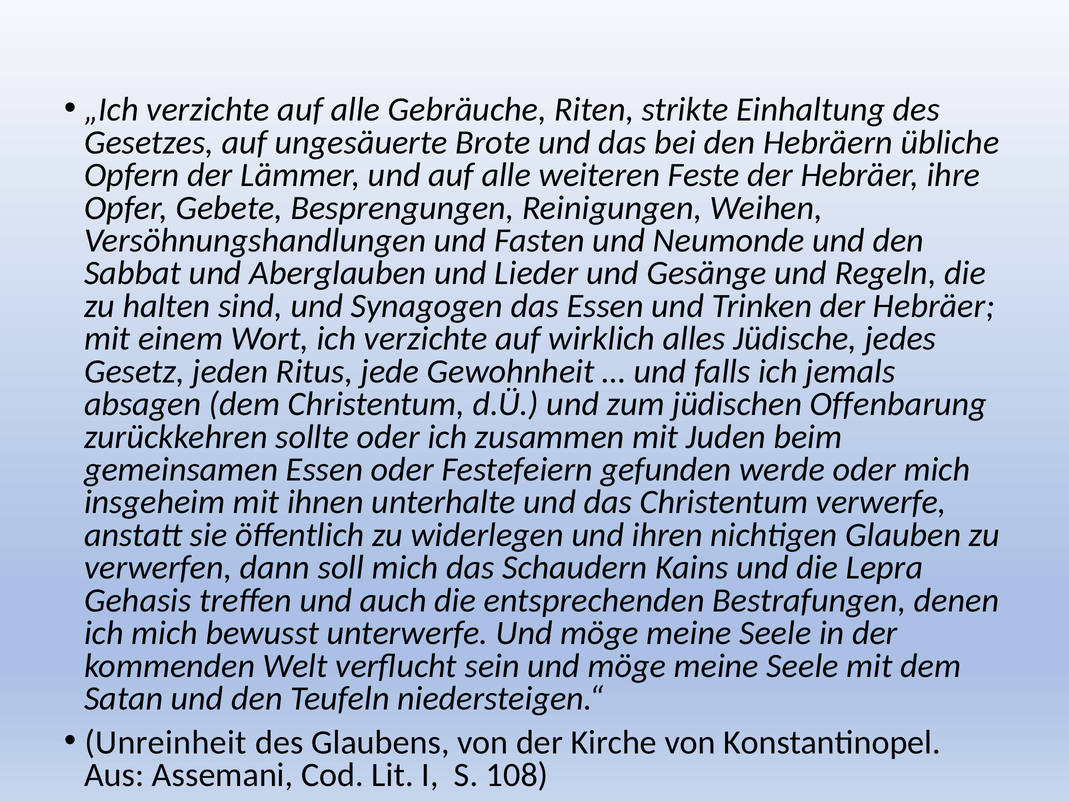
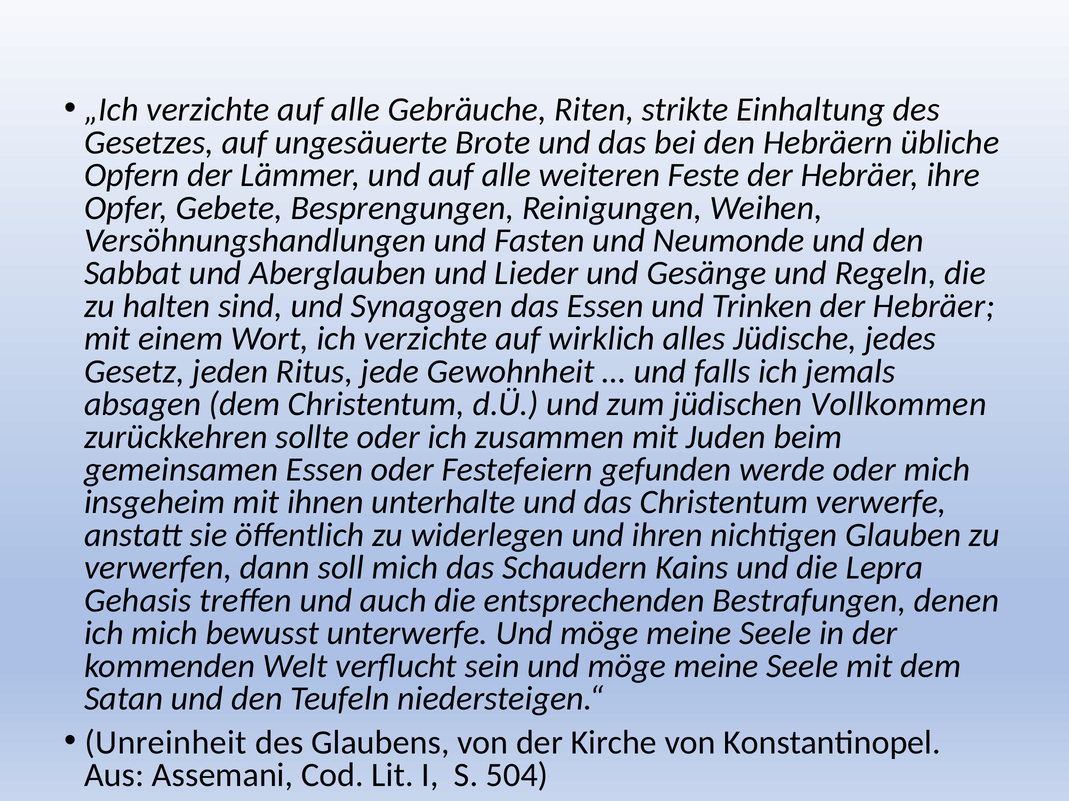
Offenbarung: Offenbarung -> Vollkommen
108: 108 -> 504
